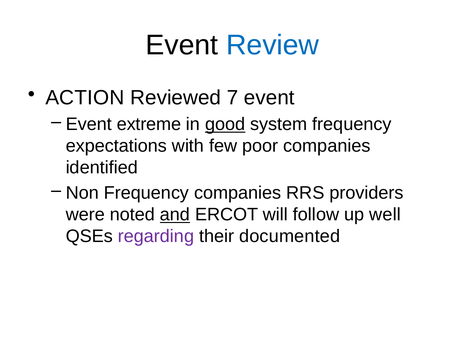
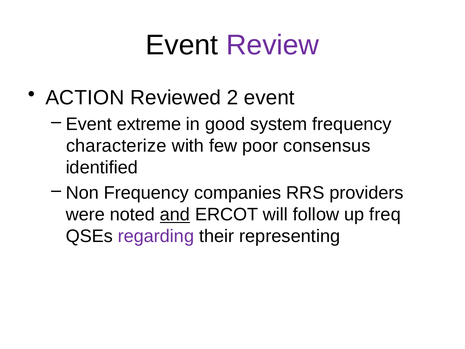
Review colour: blue -> purple
7: 7 -> 2
good underline: present -> none
expectations: expectations -> characterize
poor companies: companies -> consensus
well: well -> freq
documented: documented -> representing
